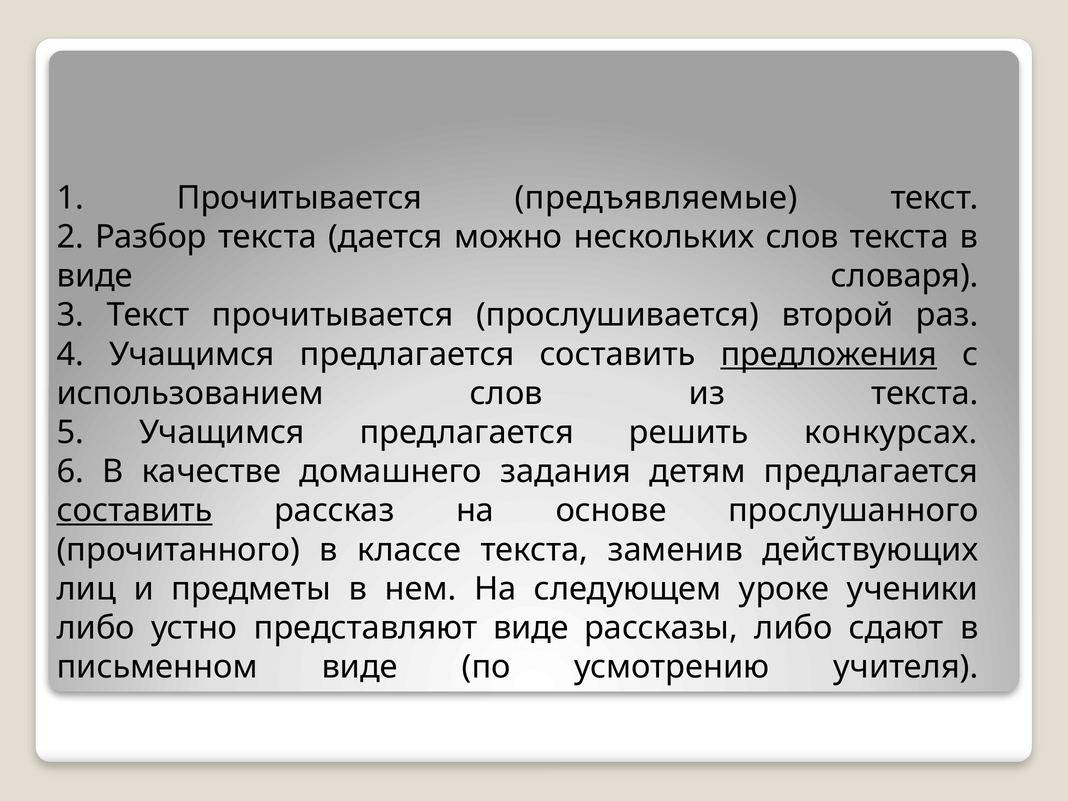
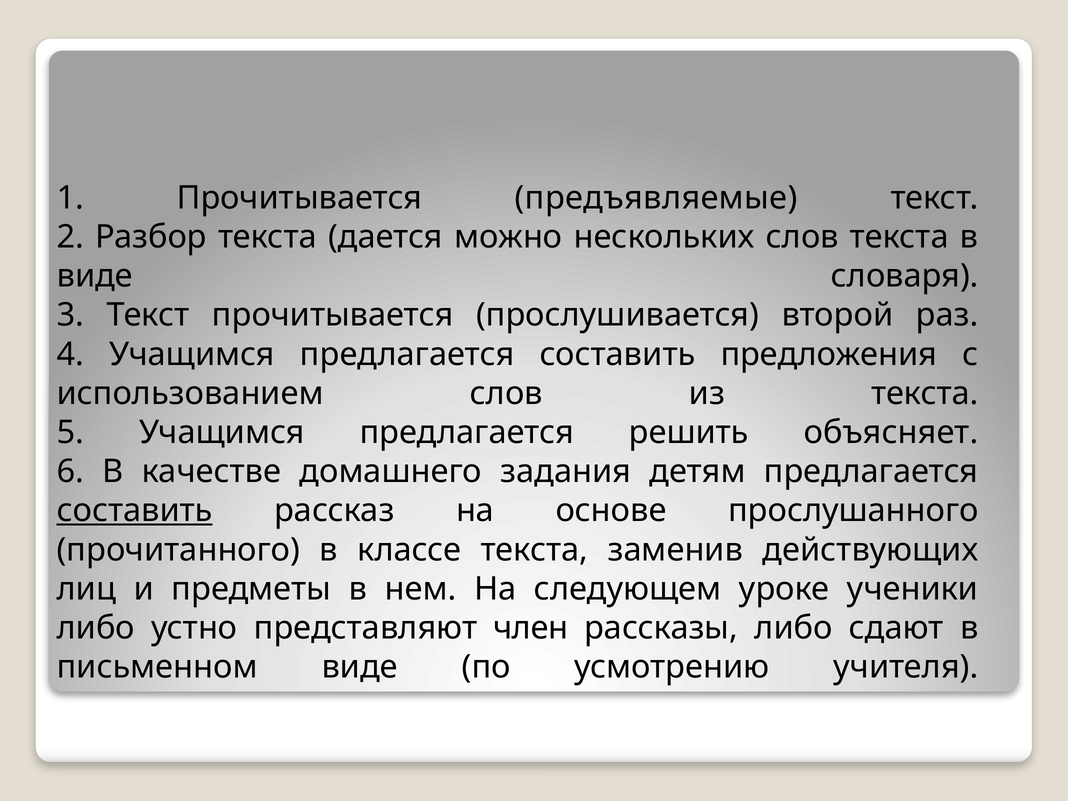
предложения underline: present -> none
конкурсах: конкурсах -> объясняет
представляют виде: виде -> член
